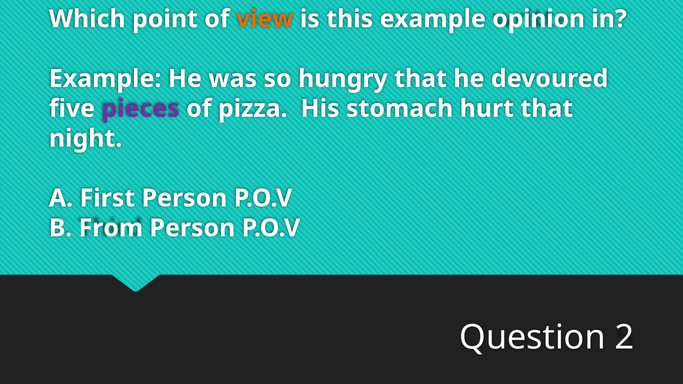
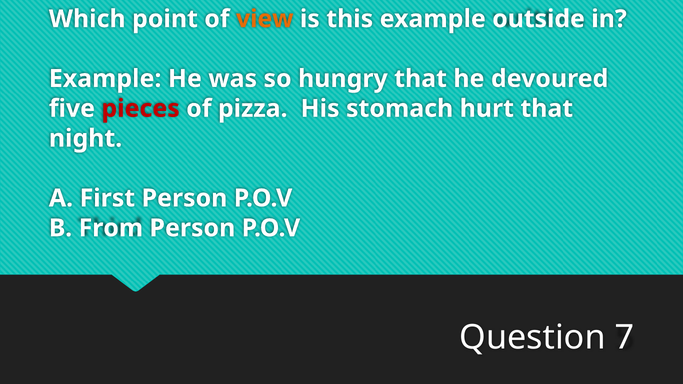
opinion: opinion -> outside
pieces colour: purple -> red
2: 2 -> 7
